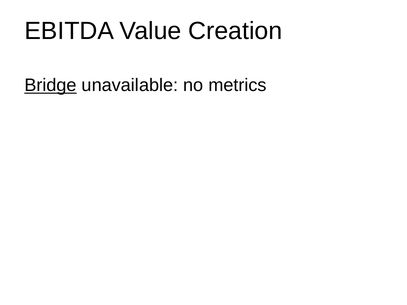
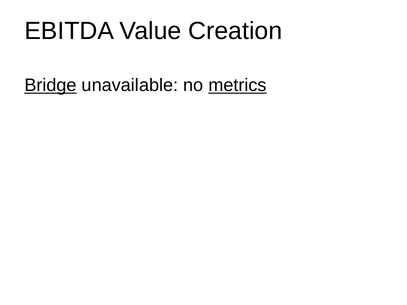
metrics underline: none -> present
